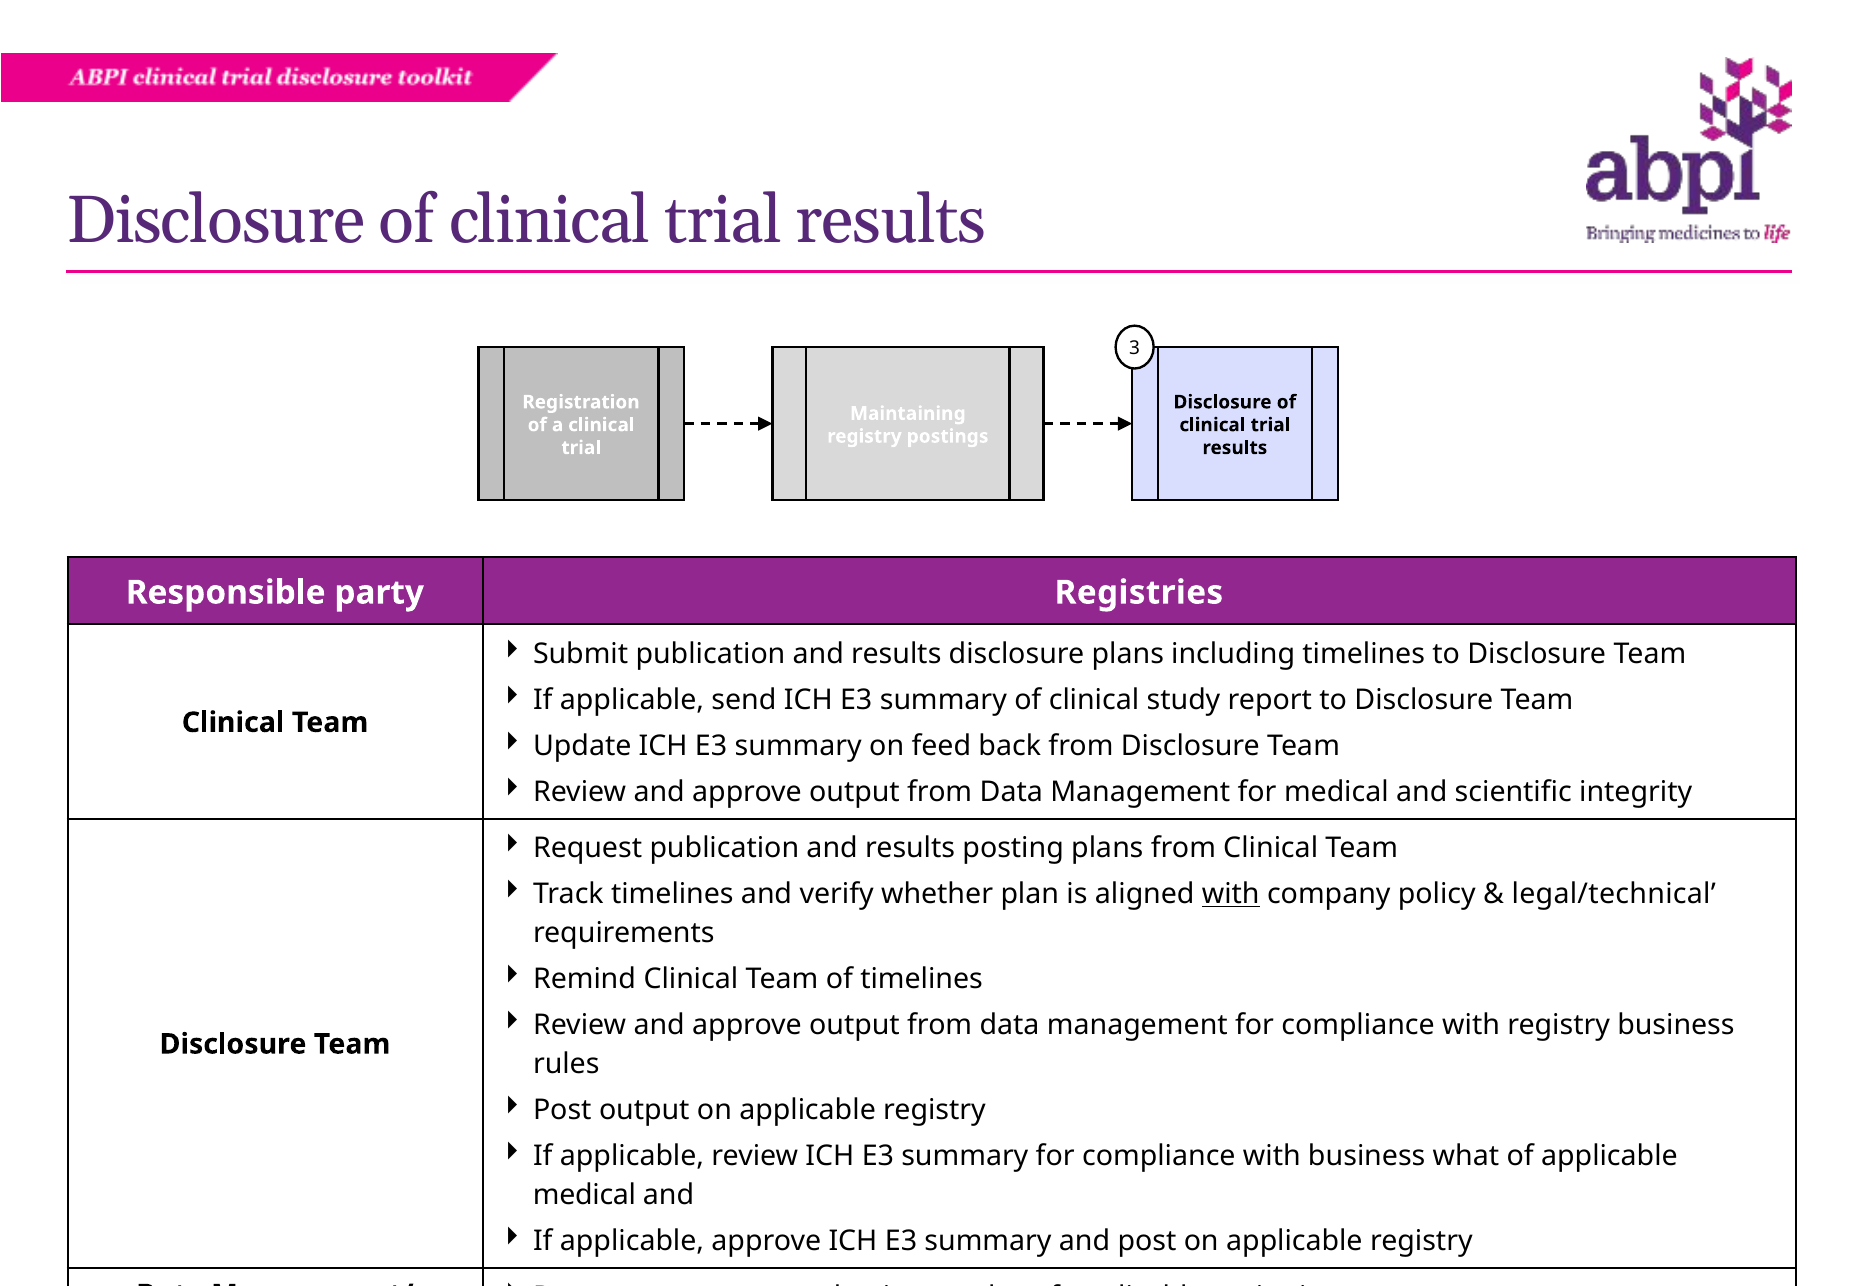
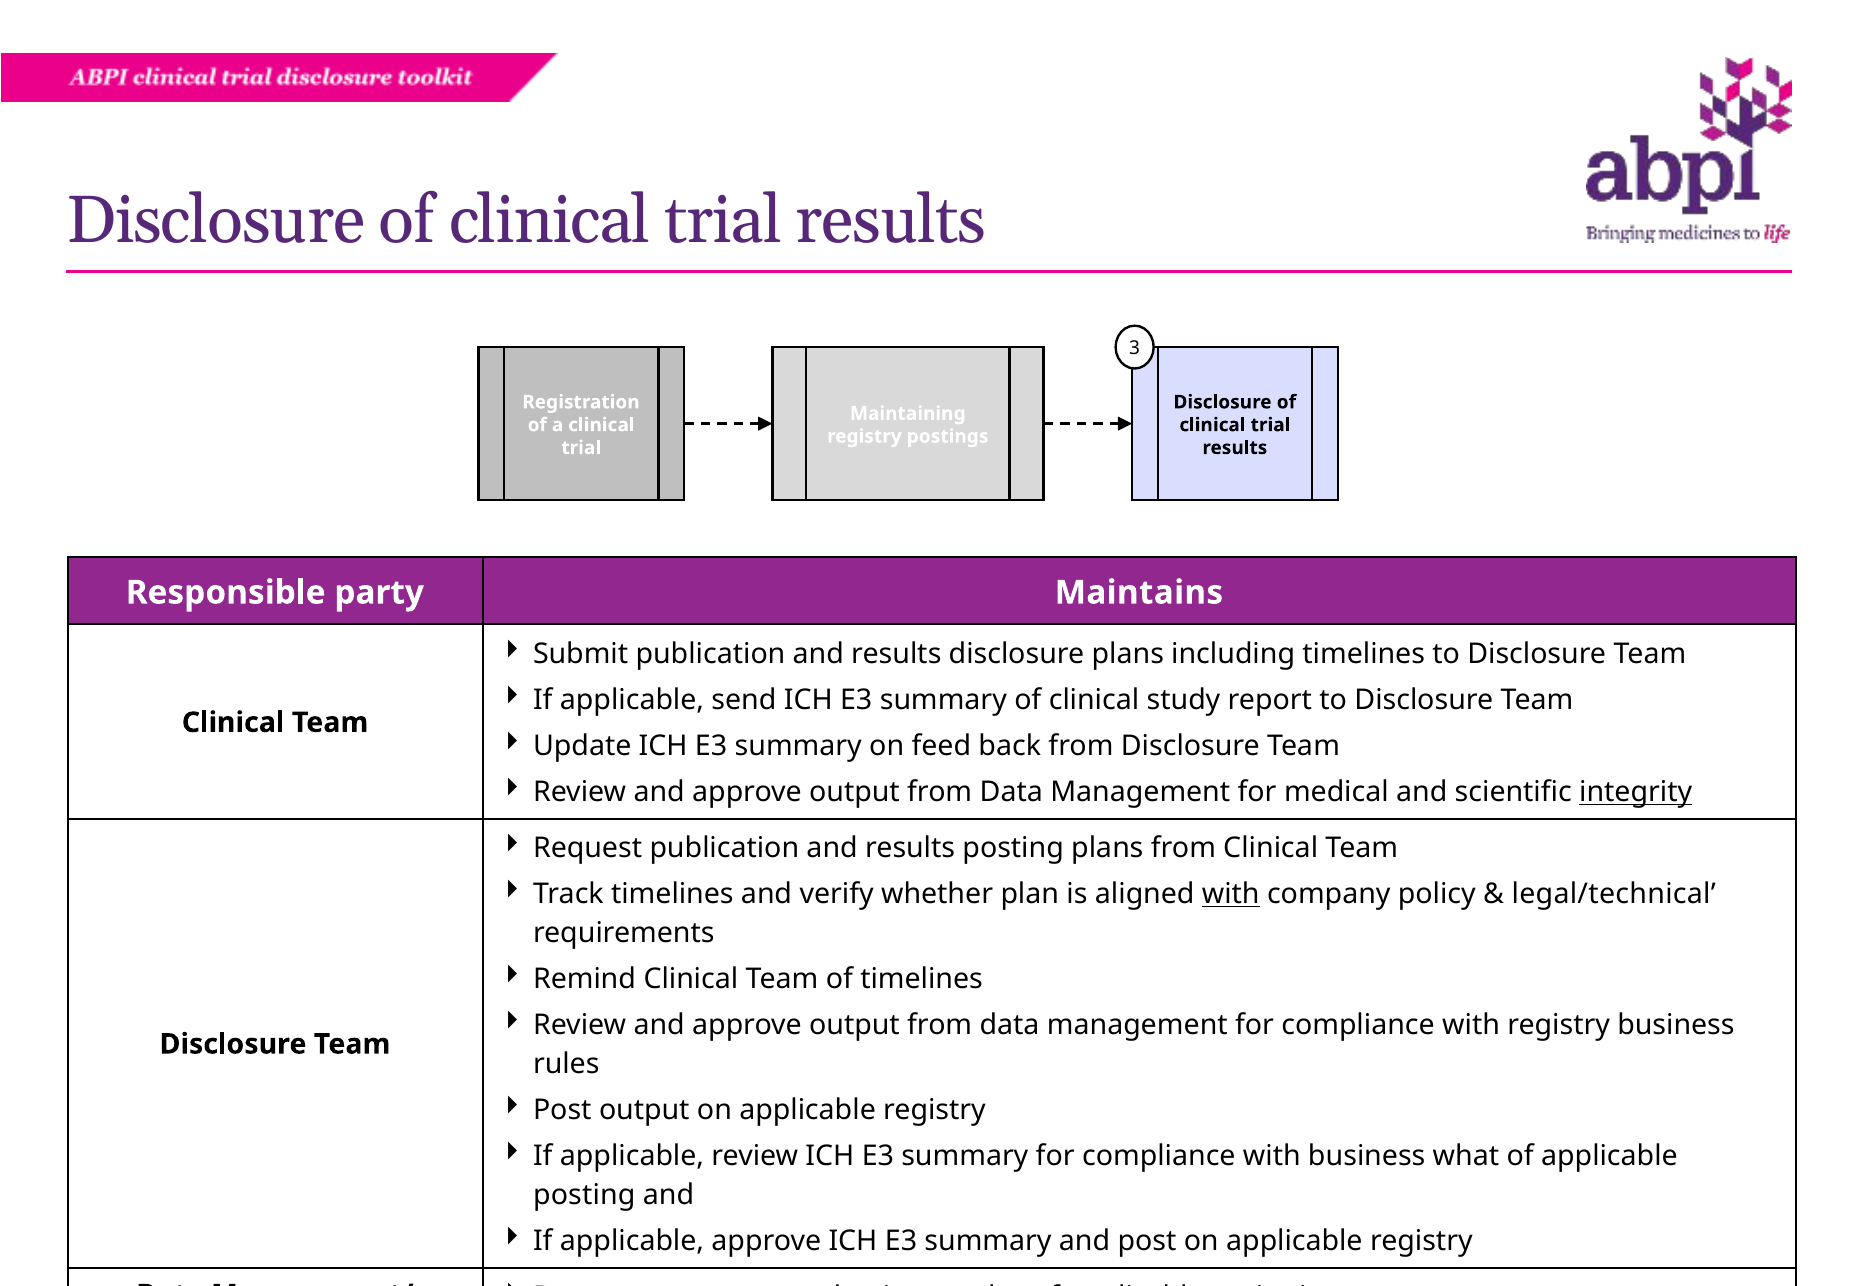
party Registries: Registries -> Maintains
integrity underline: none -> present
medical at (584, 1195): medical -> posting
